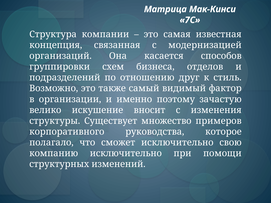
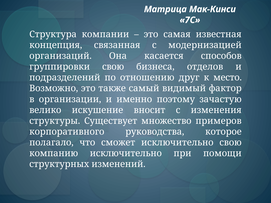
группировки схем: схем -> свою
стиль: стиль -> место
